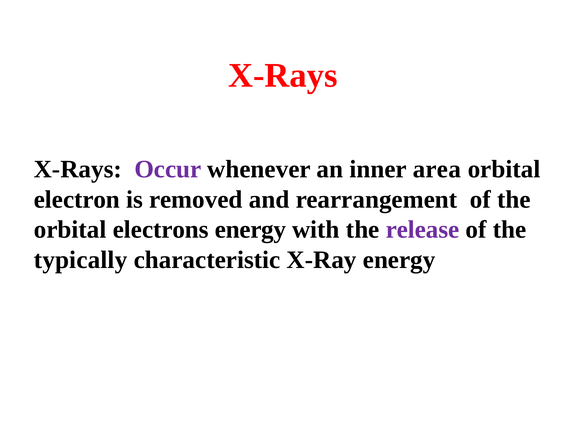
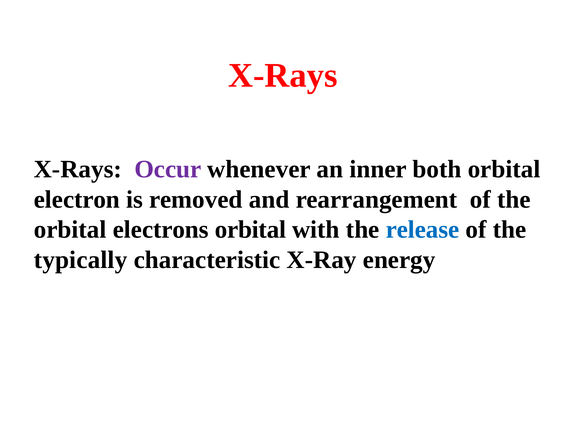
area: area -> both
electrons energy: energy -> orbital
release colour: purple -> blue
